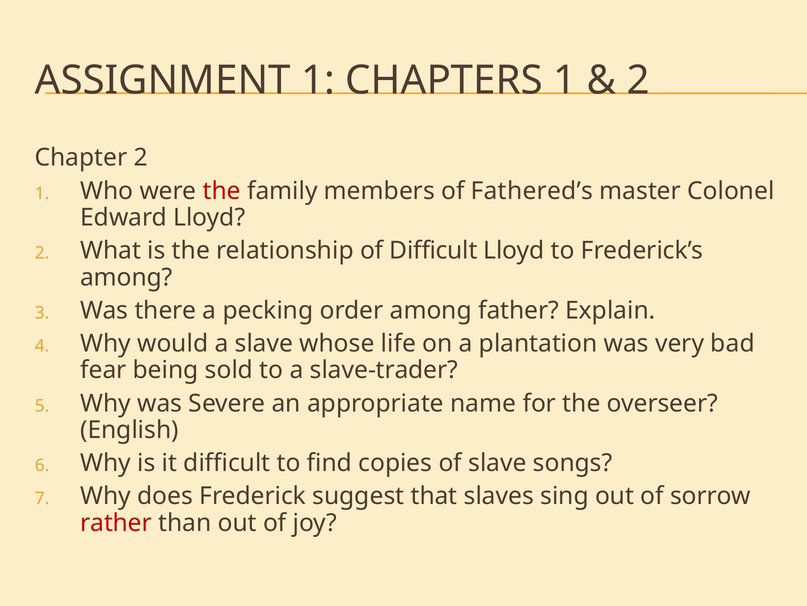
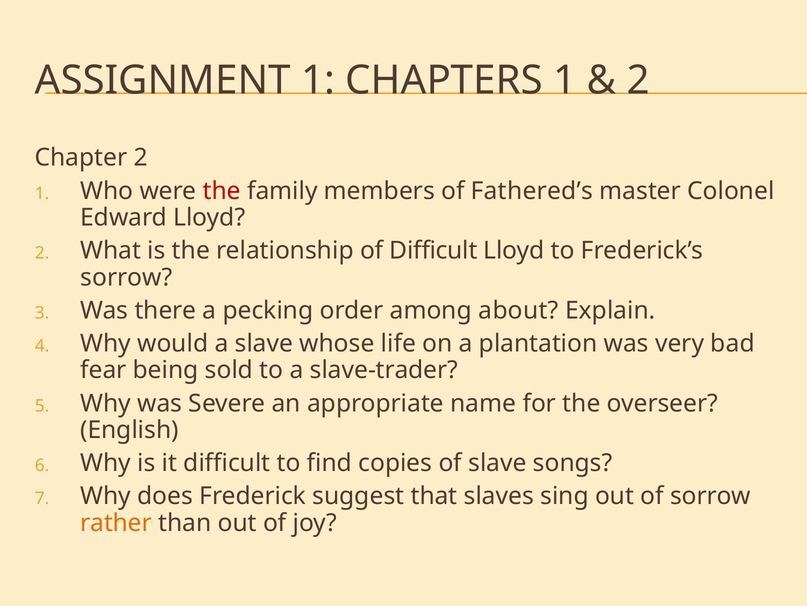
among at (126, 277): among -> sorrow
father: father -> about
rather colour: red -> orange
